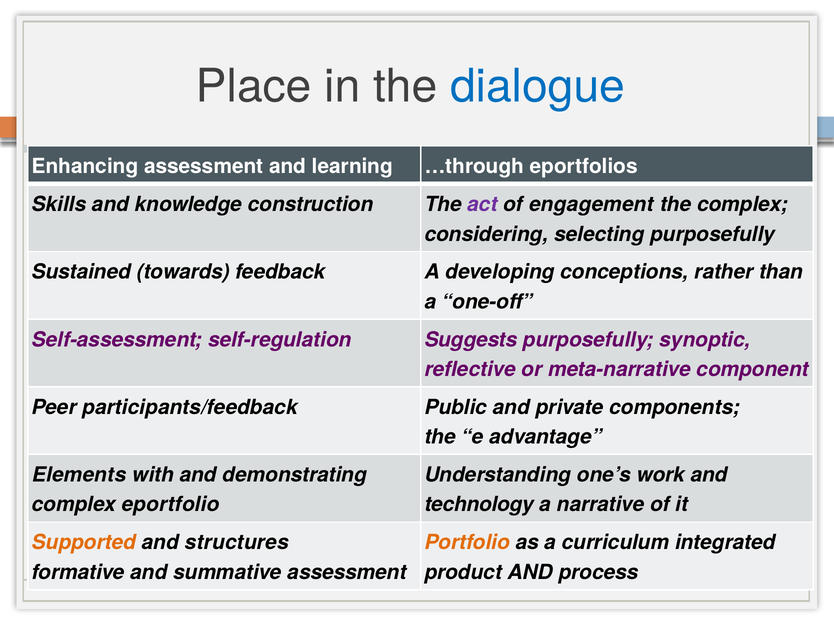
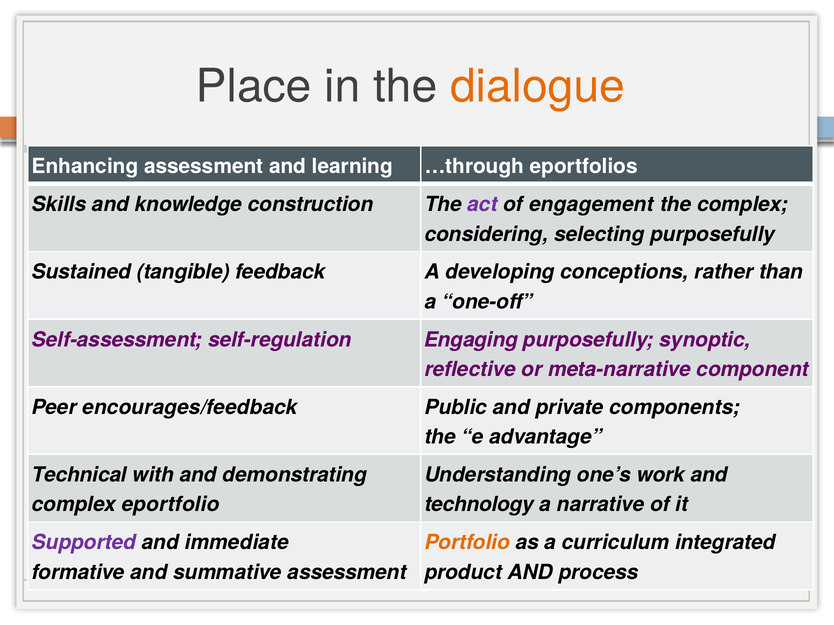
dialogue colour: blue -> orange
towards: towards -> tangible
Suggests: Suggests -> Engaging
participants/feedback: participants/feedback -> encourages/feedback
Elements: Elements -> Technical
Supported colour: orange -> purple
structures: structures -> immediate
